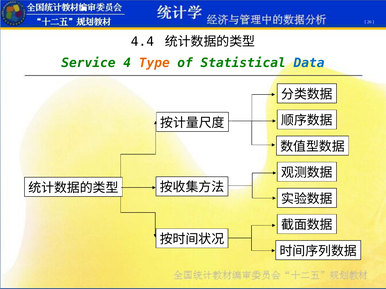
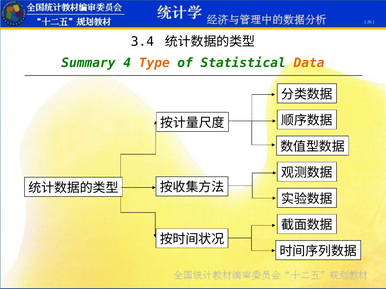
4.4: 4.4 -> 3.4
Service: Service -> Summary
Data colour: blue -> orange
